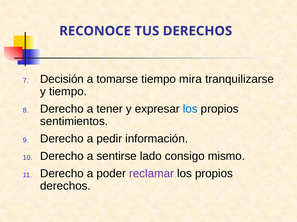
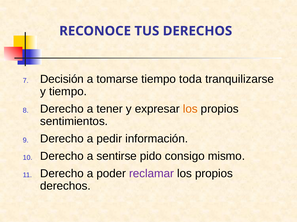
mira: mira -> toda
los at (190, 109) colour: blue -> orange
lado: lado -> pido
